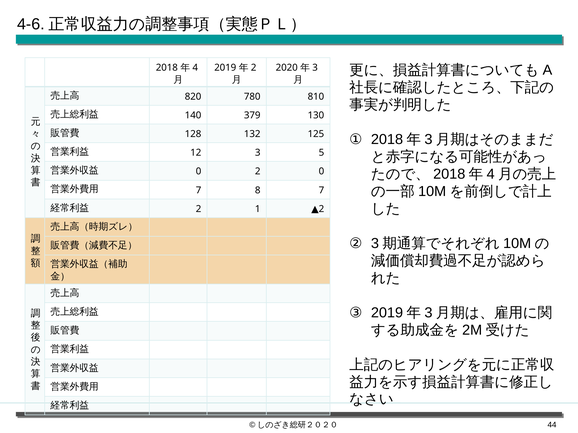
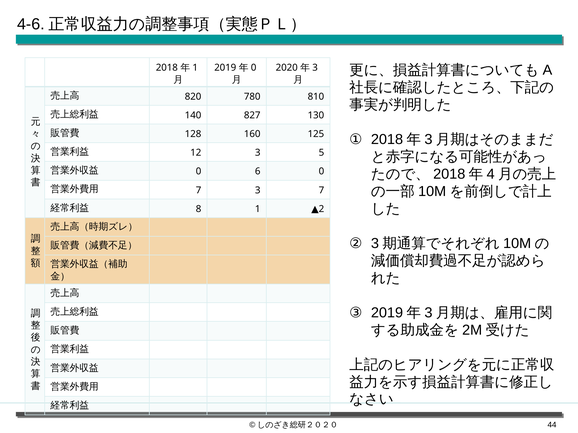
4 at (195, 68): 4 -> 1
2 at (254, 68): 2 -> 0
379: 379 -> 827
132: 132 -> 160
0 2: 2 -> 6
7 8: 8 -> 3
2 at (199, 209): 2 -> 8
